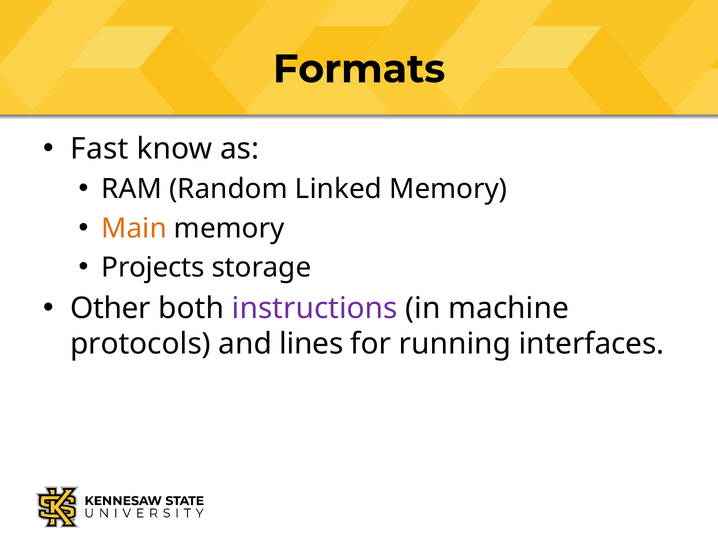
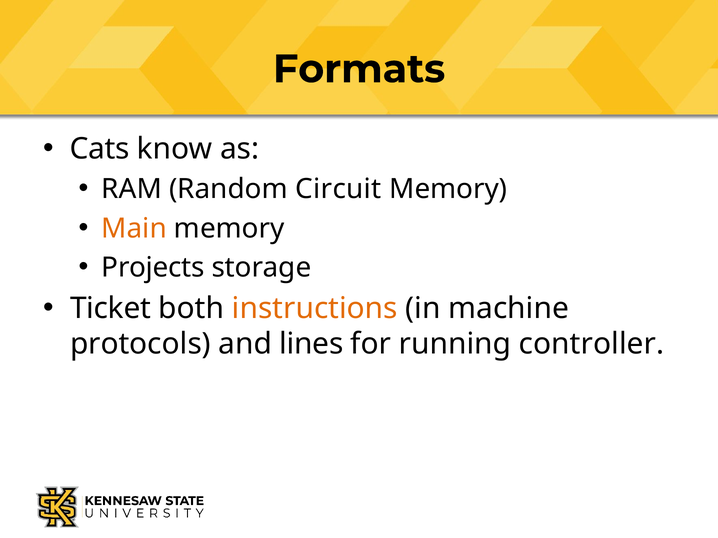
Fast: Fast -> Cats
Linked: Linked -> Circuit
Other: Other -> Ticket
instructions colour: purple -> orange
interfaces: interfaces -> controller
